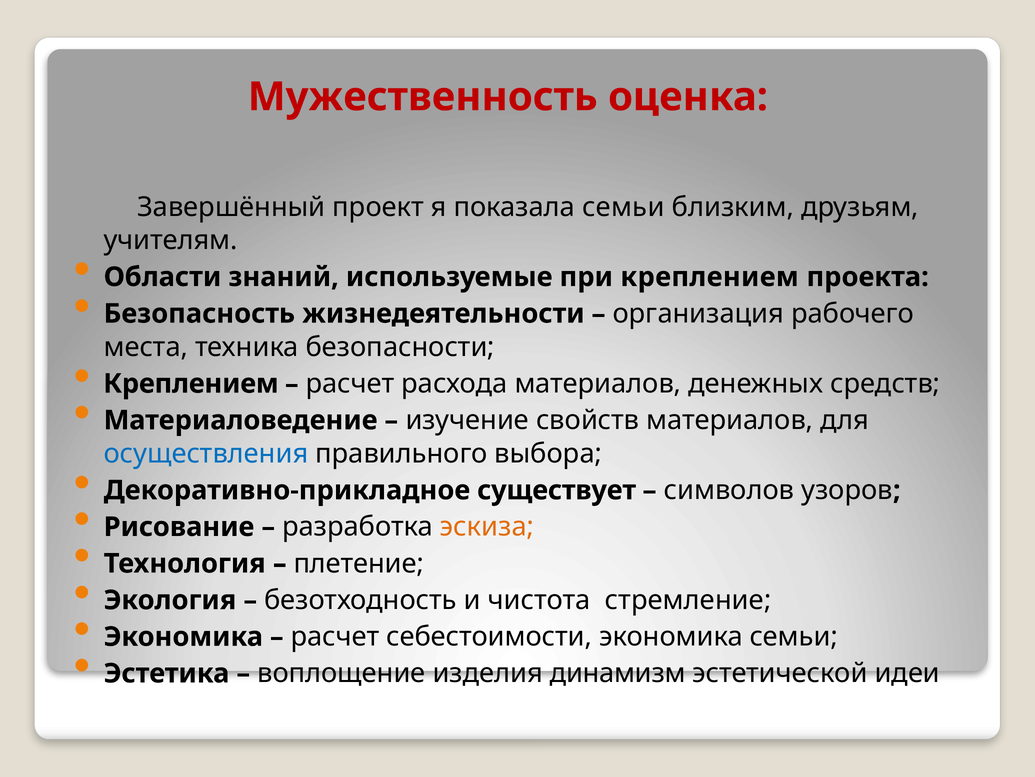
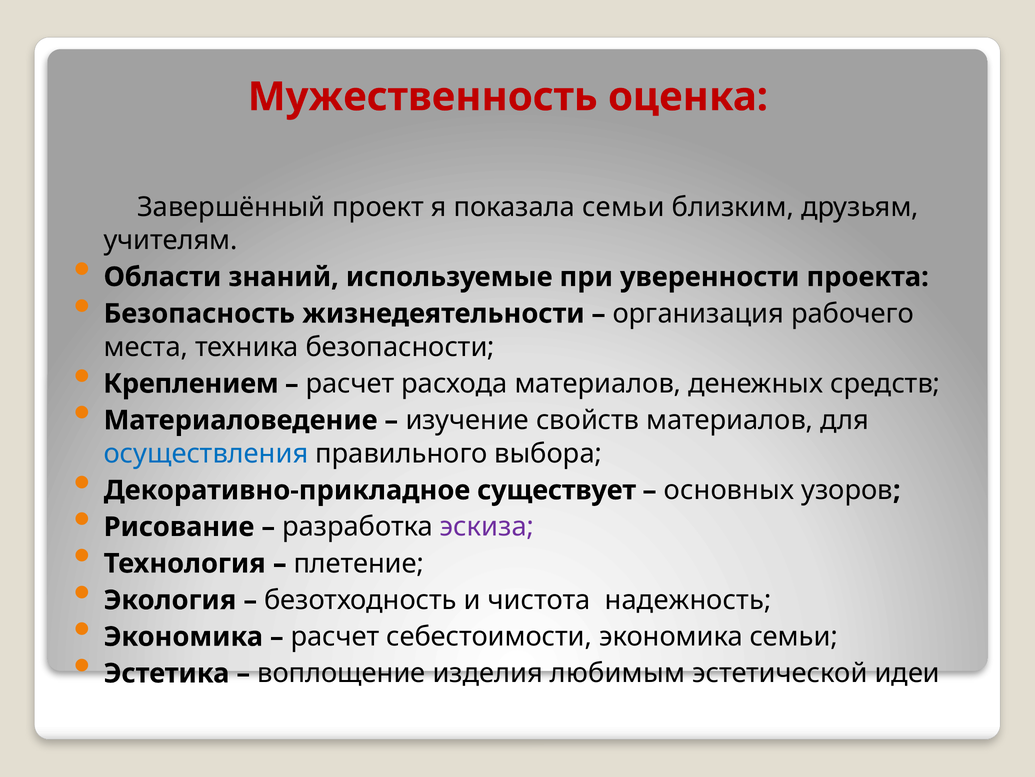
при креплением: креплением -> уверенности
символов: символов -> основных
эскиза colour: orange -> purple
стремление: стремление -> надежность
динамизм: динамизм -> любимым
